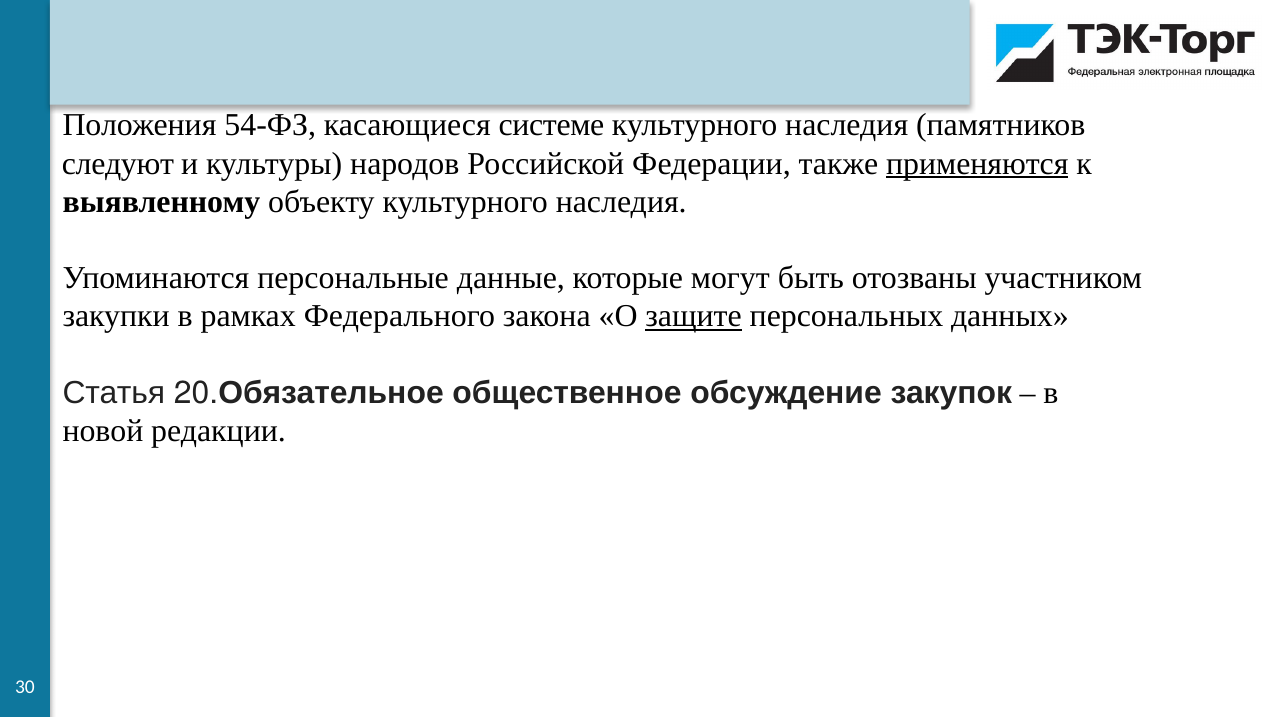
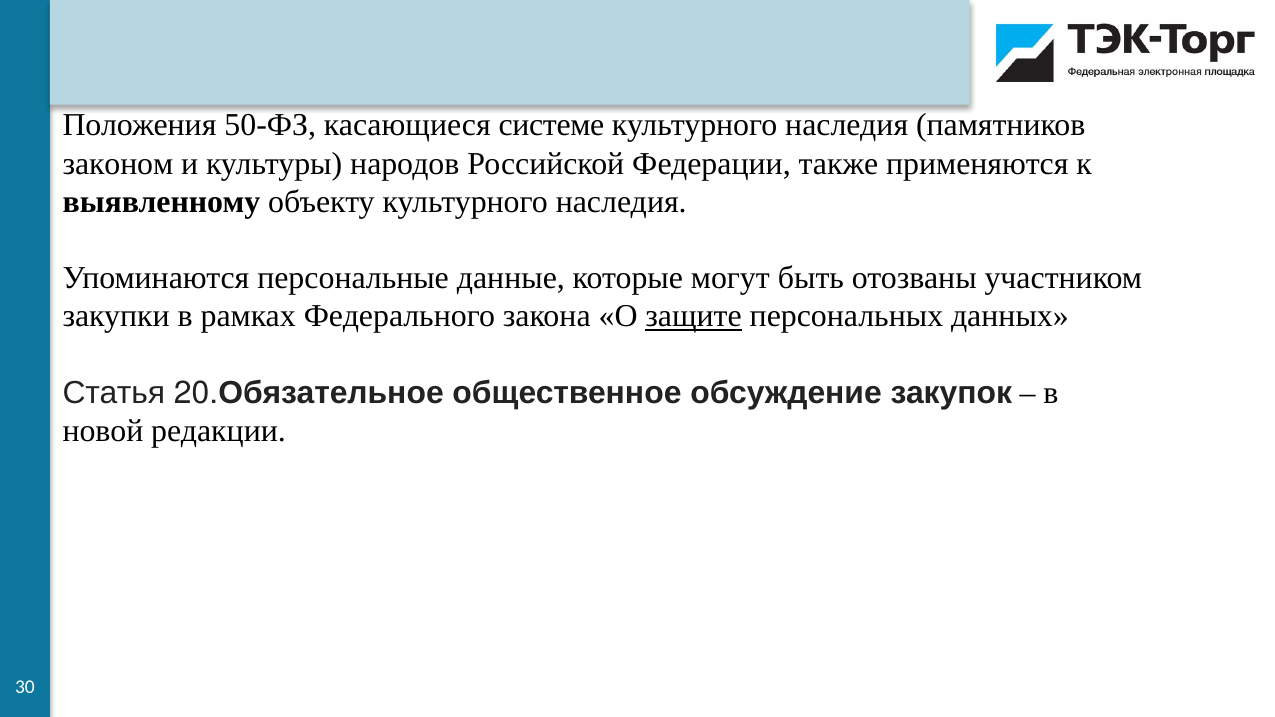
54-ФЗ: 54-ФЗ -> 50-ФЗ
следуют: следуют -> законом
применяются underline: present -> none
